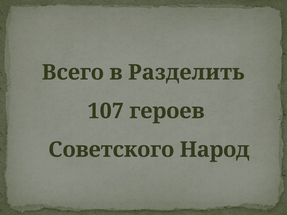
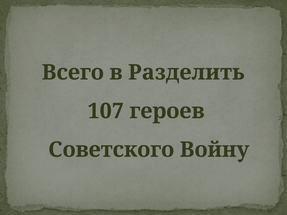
Народ: Народ -> Войну
